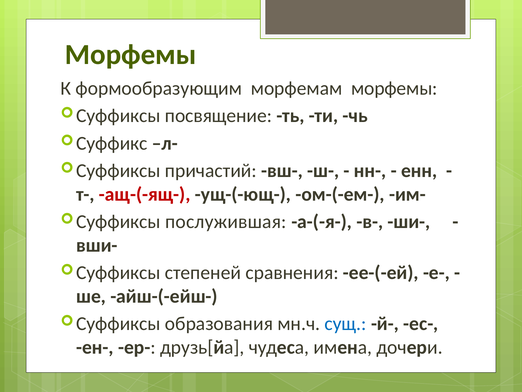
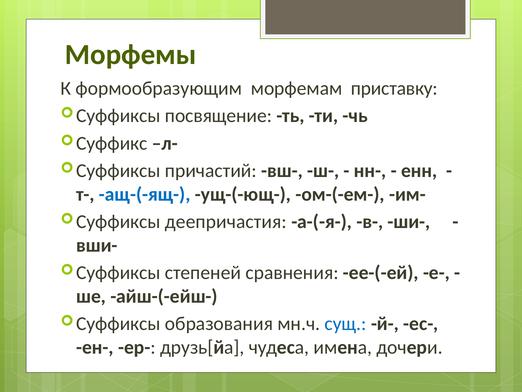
морфемам морфемы: морфемы -> приставку
ащ-(-ящ- colour: red -> blue
послужившая: послужившая -> деепричастия
